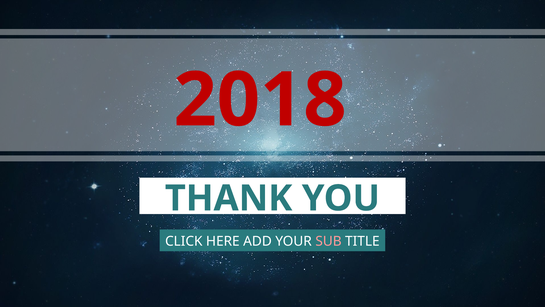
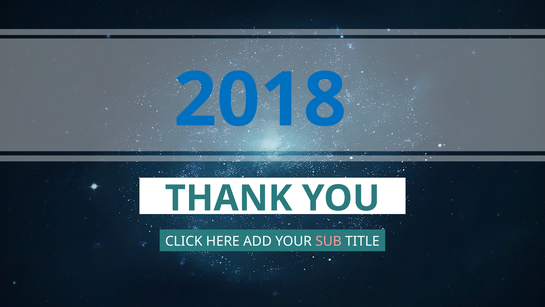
2018 colour: red -> blue
